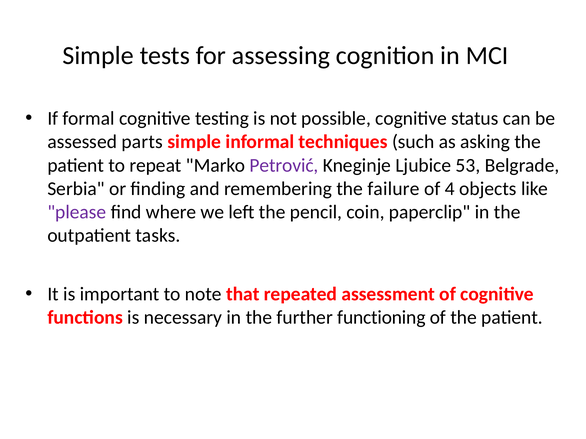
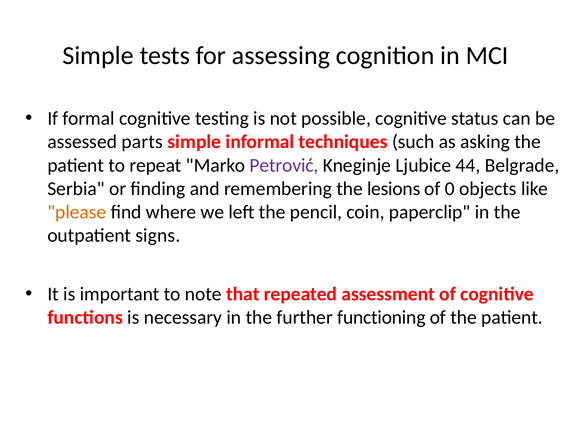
53: 53 -> 44
failure: failure -> lesions
4: 4 -> 0
please colour: purple -> orange
tasks: tasks -> signs
